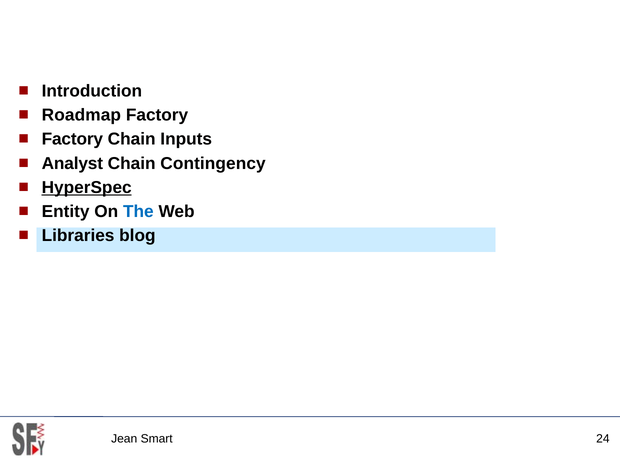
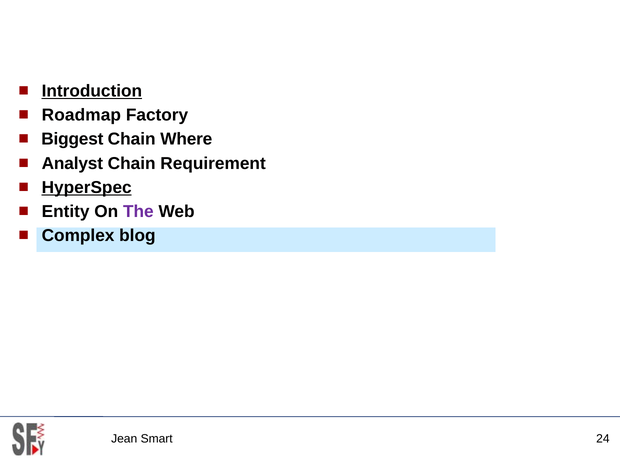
Introduction underline: none -> present
Factory at (72, 139): Factory -> Biggest
Inputs: Inputs -> Where
Contingency: Contingency -> Requirement
The colour: blue -> purple
Libraries: Libraries -> Complex
